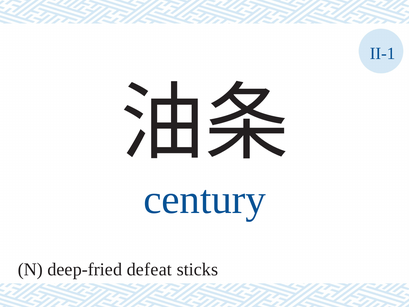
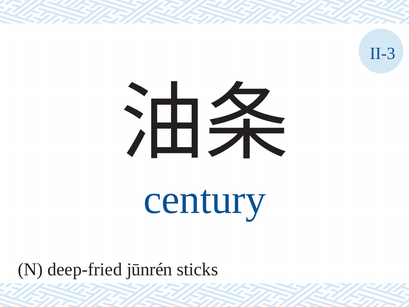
II-1: II-1 -> II-3
defeat: defeat -> jūnrén
